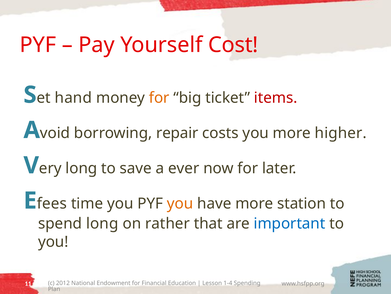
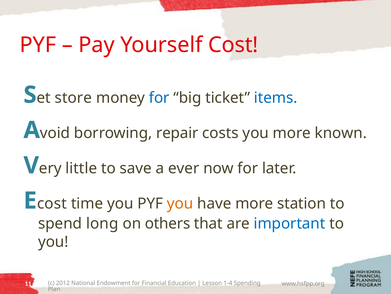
hand: hand -> store
for at (159, 98) colour: orange -> blue
items colour: red -> blue
higher: higher -> known
long at (81, 168): long -> little
fees at (52, 203): fees -> cost
rather: rather -> others
